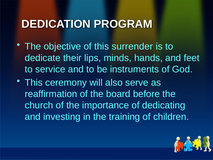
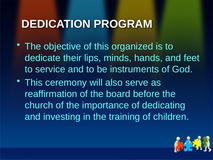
surrender: surrender -> organized
